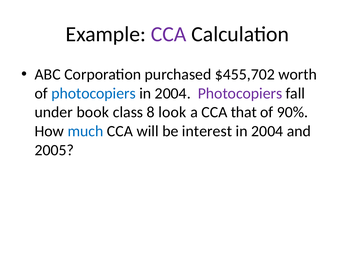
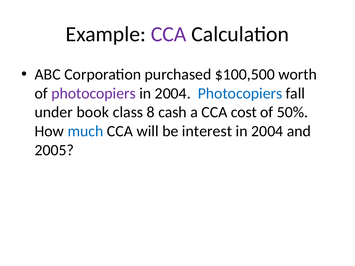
$455,702: $455,702 -> $100,500
photocopiers at (94, 93) colour: blue -> purple
Photocopiers at (240, 93) colour: purple -> blue
look: look -> cash
that: that -> cost
90%: 90% -> 50%
